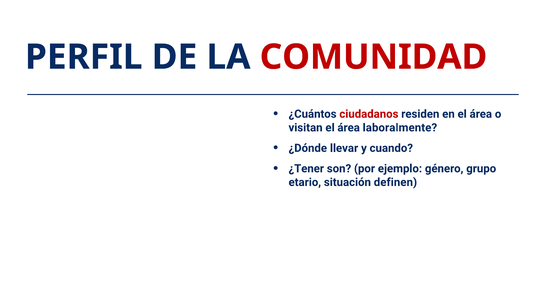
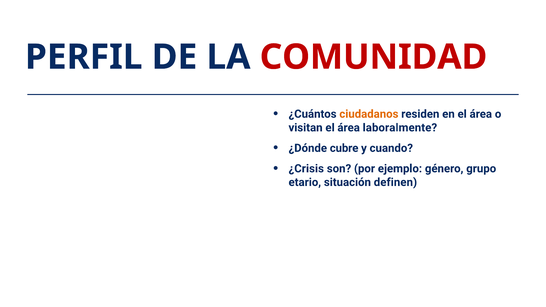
ciudadanos colour: red -> orange
llevar: llevar -> cubre
¿Tener: ¿Tener -> ¿Crisis
